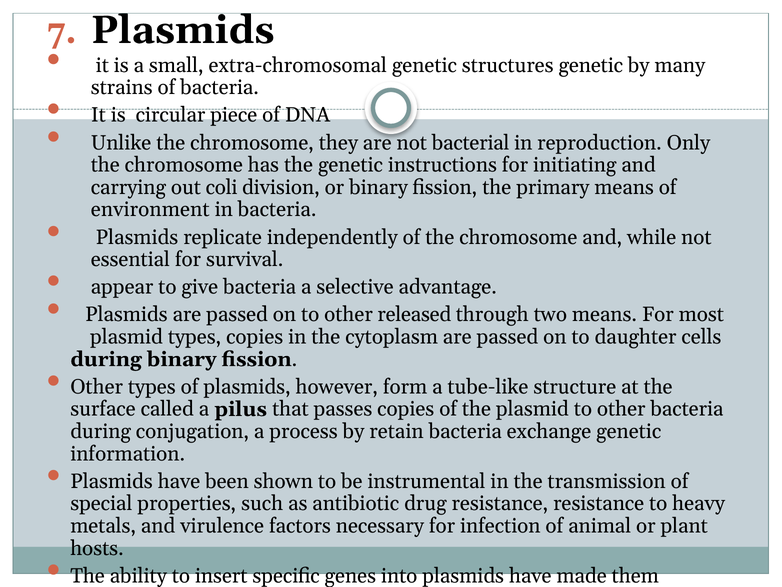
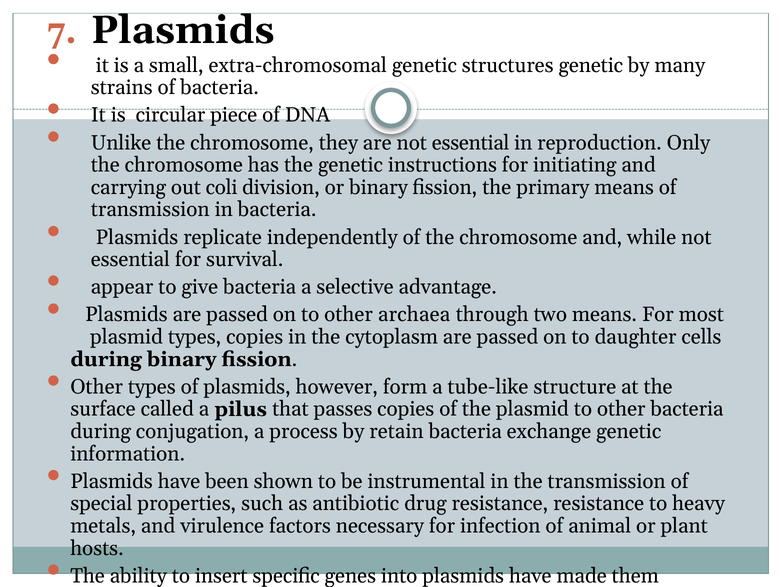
are not bacterial: bacterial -> essential
environment at (150, 209): environment -> transmission
released: released -> archaea
